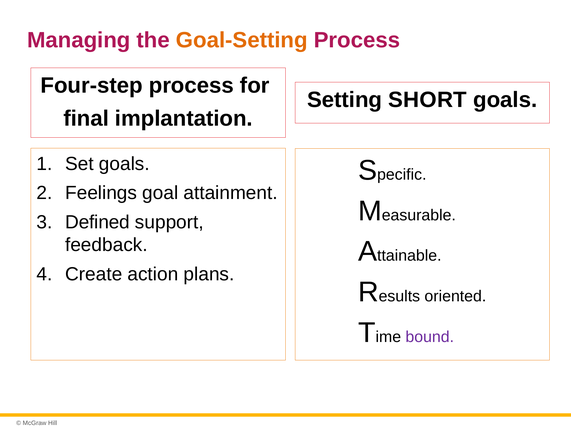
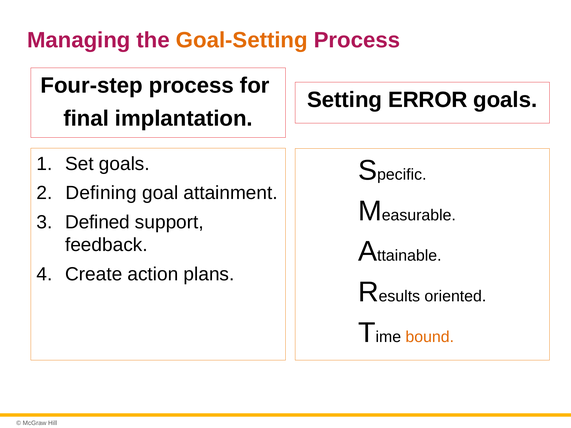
SHORT: SHORT -> ERROR
Feelings: Feelings -> Defining
bound colour: purple -> orange
